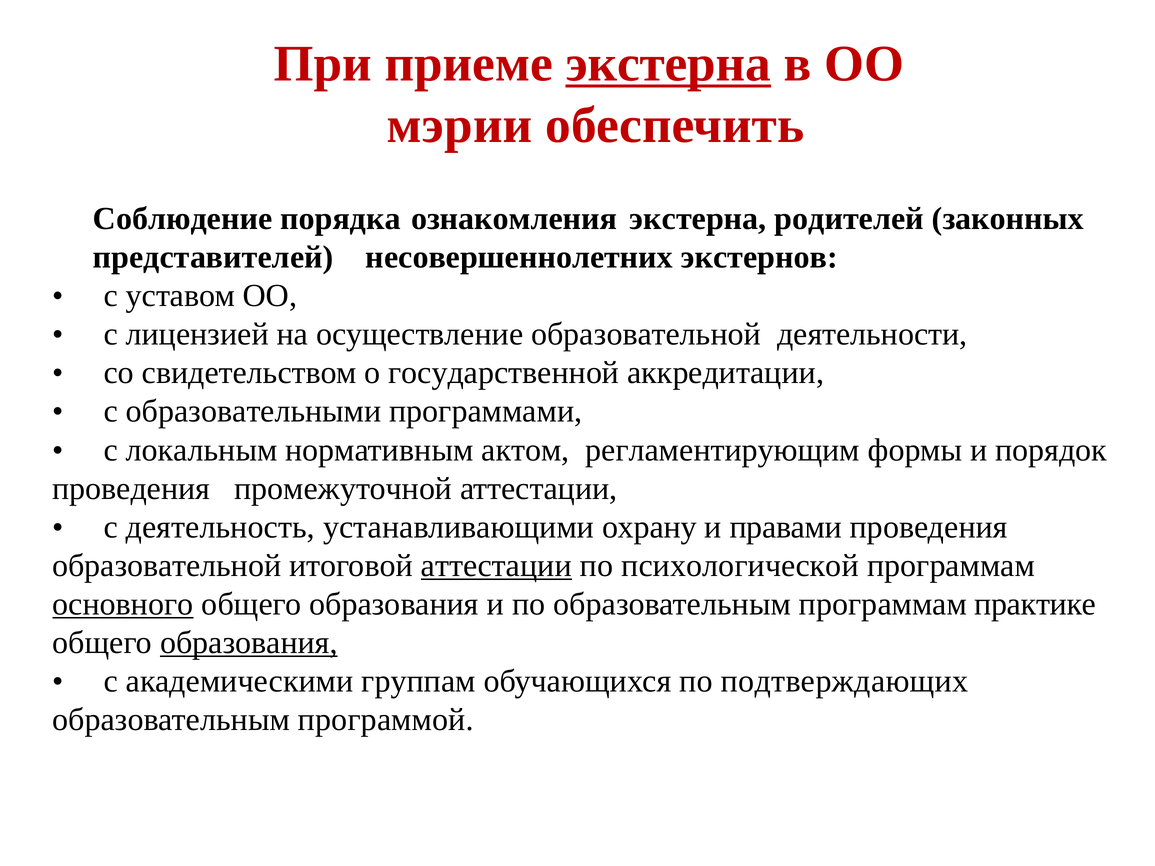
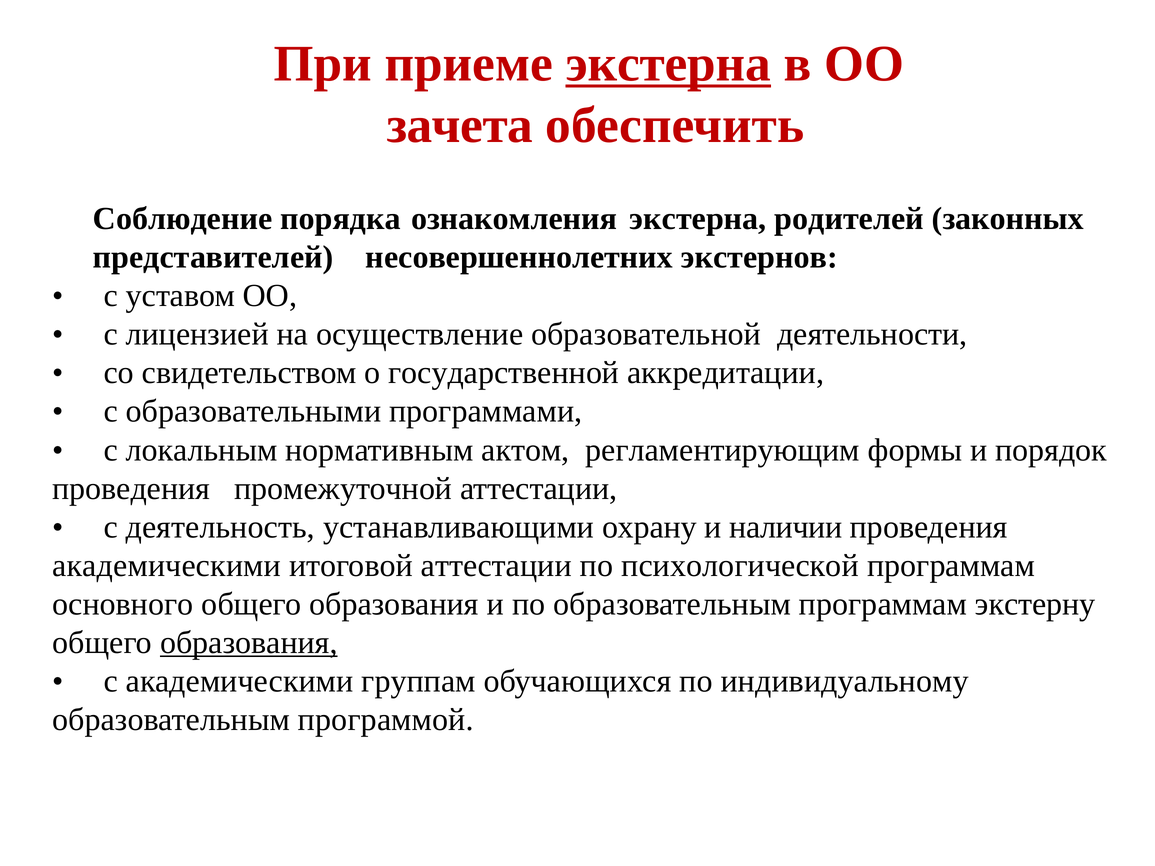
мэрии: мэрии -> зачета
правами: правами -> наличии
образовательной at (167, 566): образовательной -> академическими
аттестации at (496, 566) underline: present -> none
основного underline: present -> none
практике: практике -> экстерну
подтверждающих: подтверждающих -> индивидуальному
